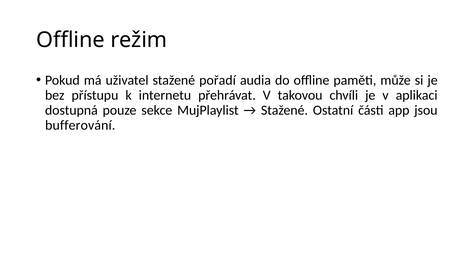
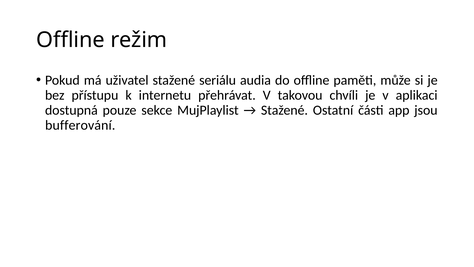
pořadí: pořadí -> seriálu
